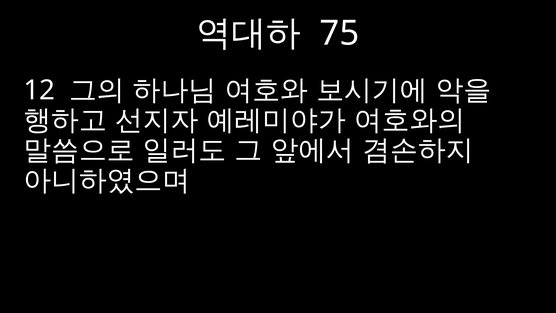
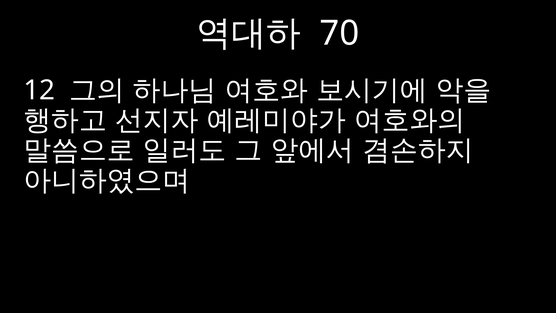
75: 75 -> 70
